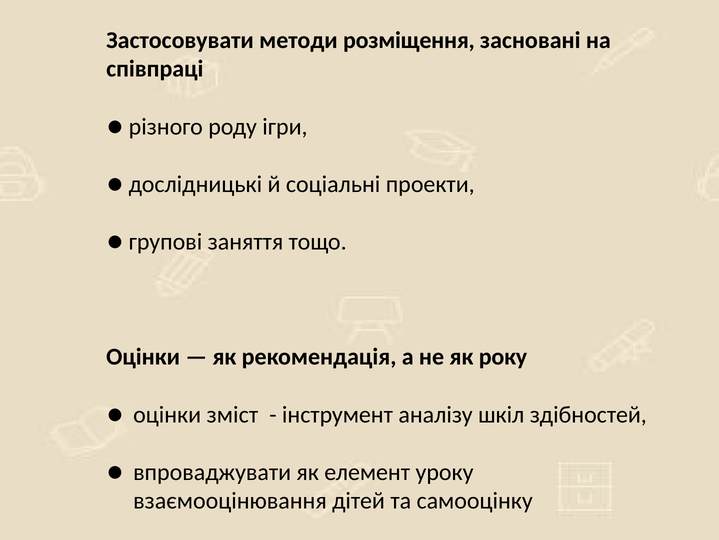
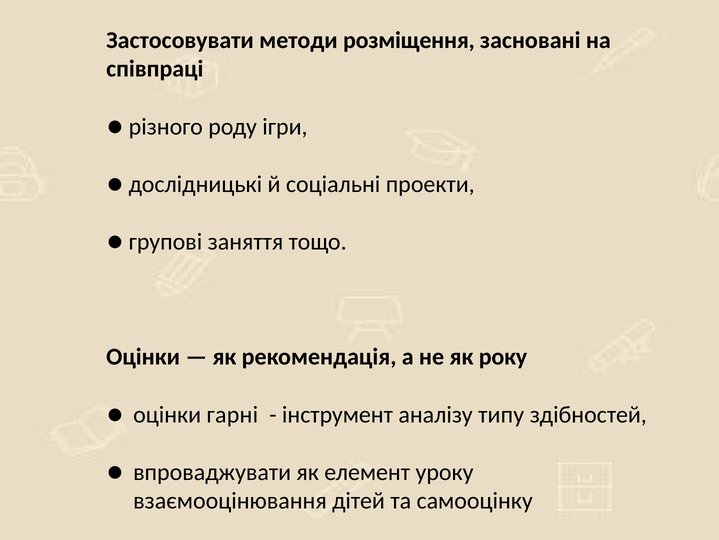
зміст: зміст -> гарні
шкіл: шкіл -> типу
